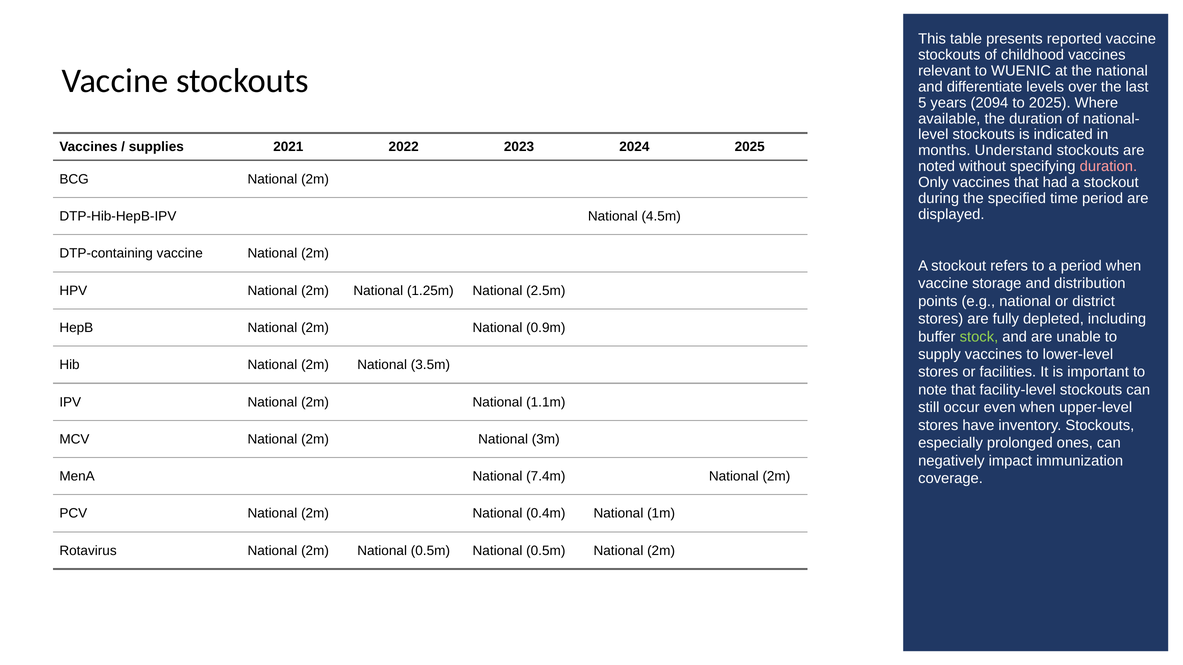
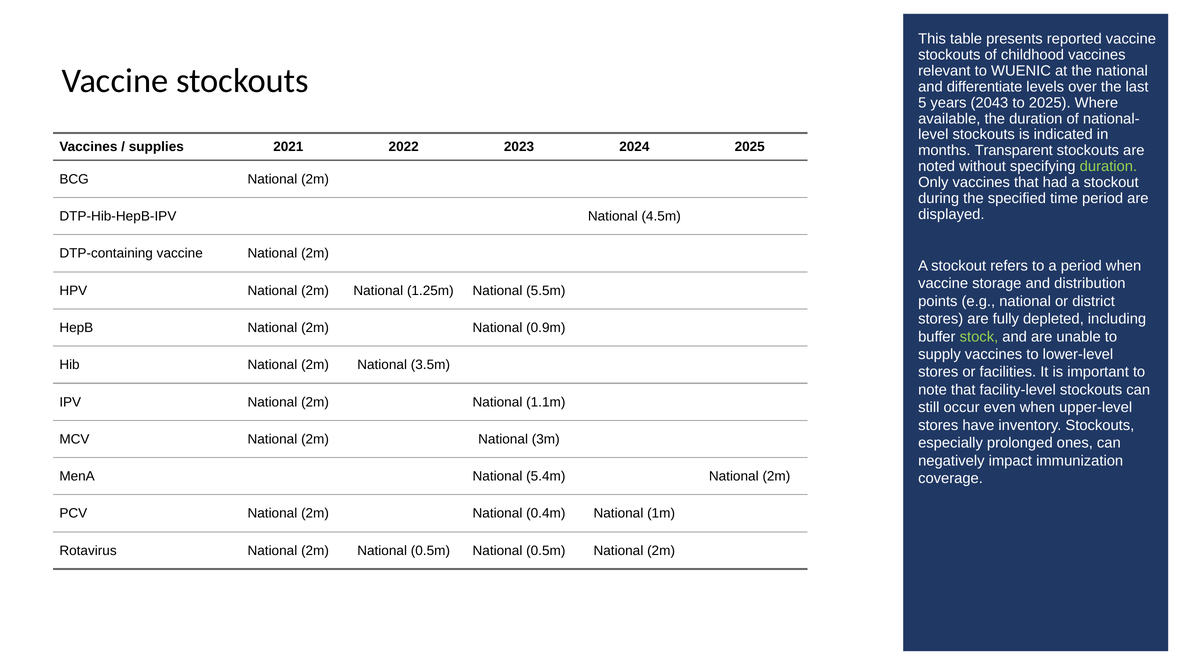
2094: 2094 -> 2043
Understand: Understand -> Transparent
duration at (1108, 167) colour: pink -> light green
2.5m: 2.5m -> 5.5m
7.4m: 7.4m -> 5.4m
